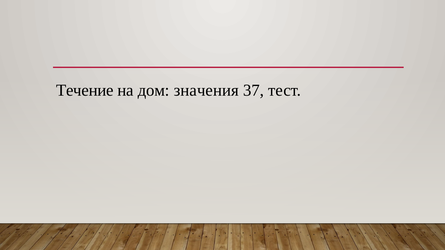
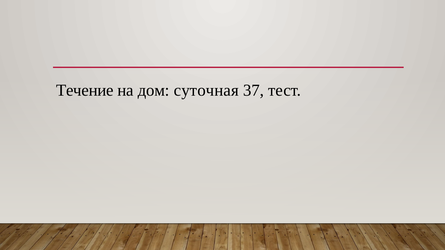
значения: значения -> суточная
